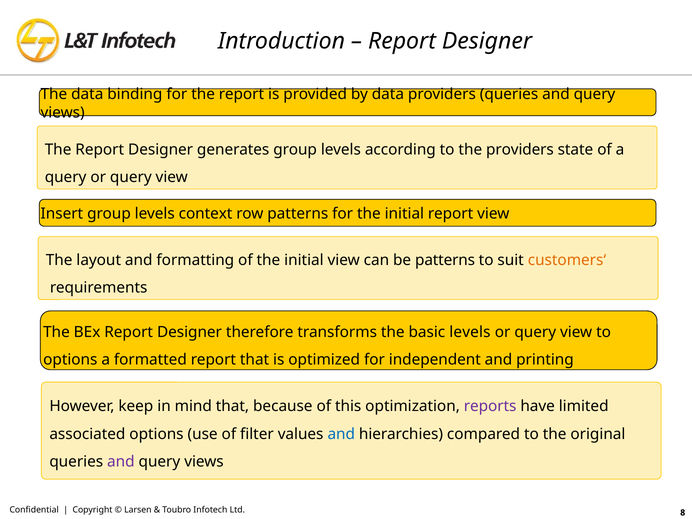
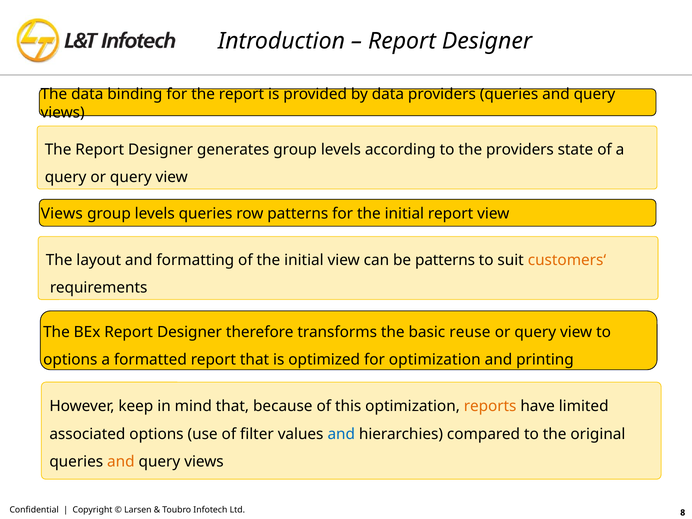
Insert at (62, 214): Insert -> Views
levels context: context -> queries
basic levels: levels -> reuse
for independent: independent -> optimization
reports colour: purple -> orange
and at (121, 462) colour: purple -> orange
